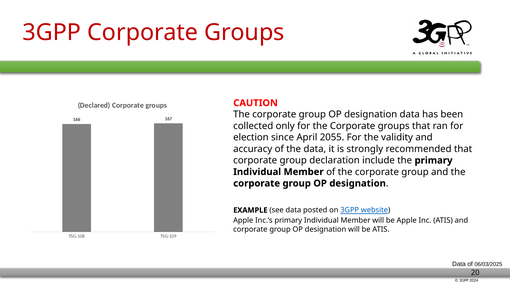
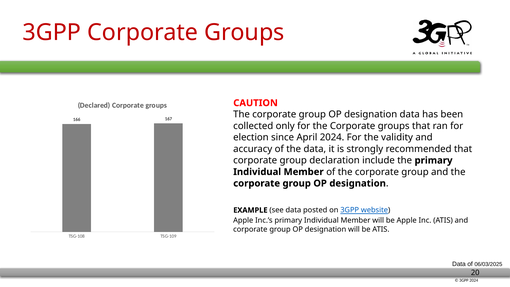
April 2055: 2055 -> 2024
